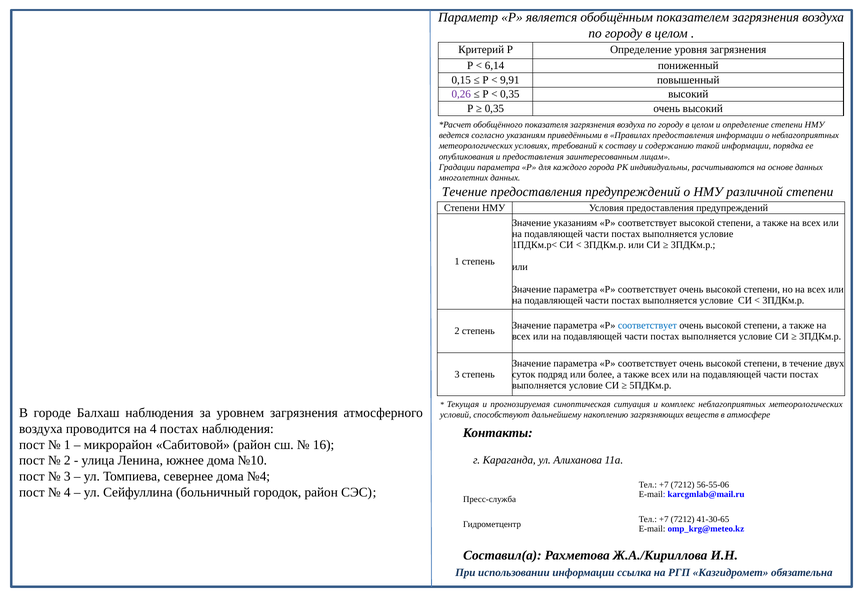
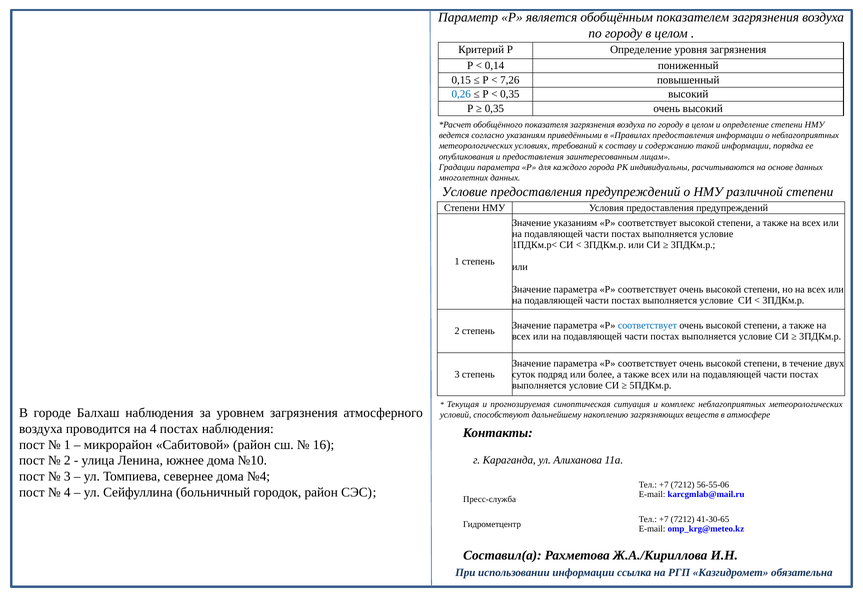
6,14: 6,14 -> 0,14
9,91: 9,91 -> 7,26
0,26 colour: purple -> blue
Течение at (465, 192): Течение -> Условие
